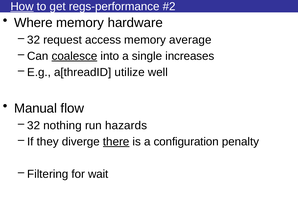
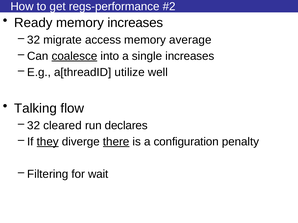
How underline: present -> none
Where: Where -> Ready
memory hardware: hardware -> increases
request: request -> migrate
Manual: Manual -> Talking
nothing: nothing -> cleared
hazards: hazards -> declares
they underline: none -> present
